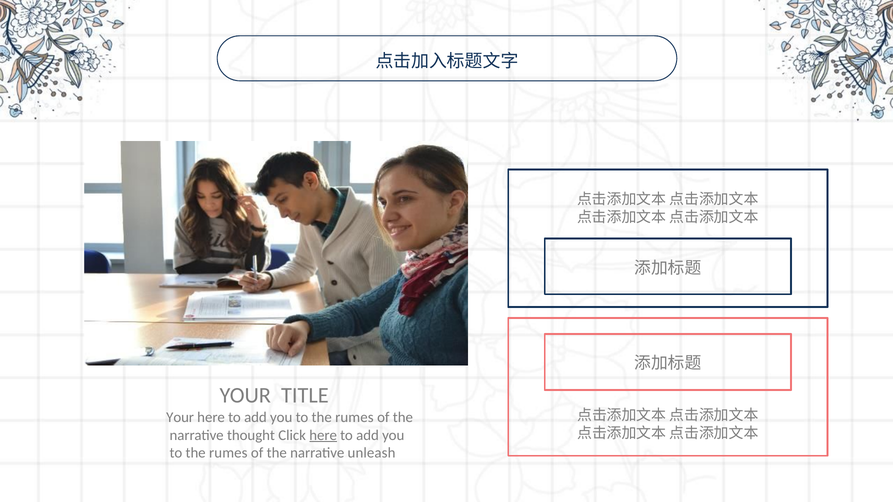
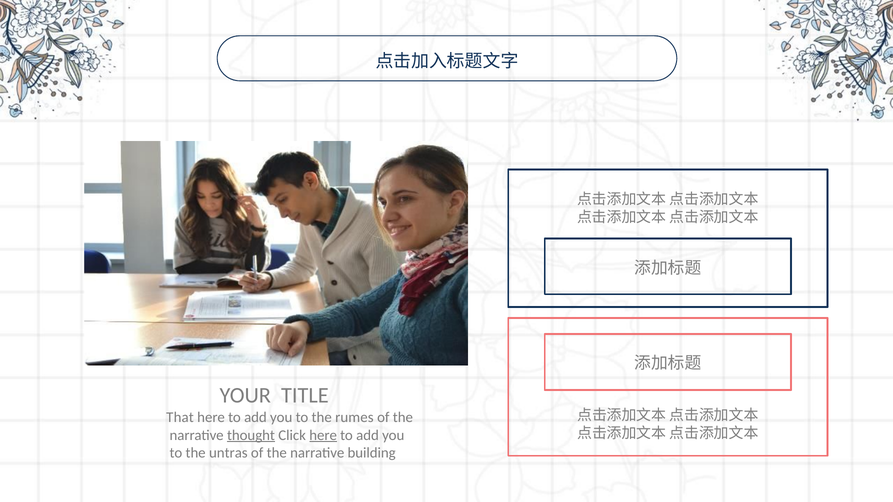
Your at (180, 418): Your -> That
thought underline: none -> present
rumes at (228, 454): rumes -> untras
unleash: unleash -> building
